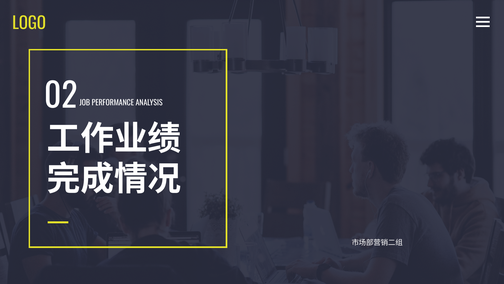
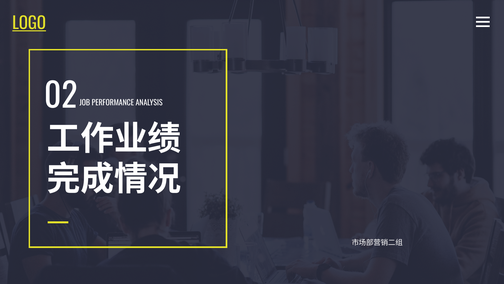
LOGO underline: none -> present
